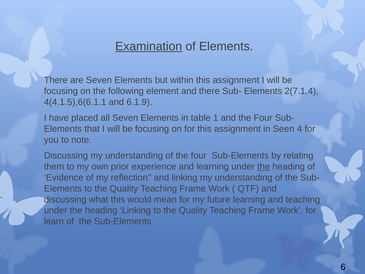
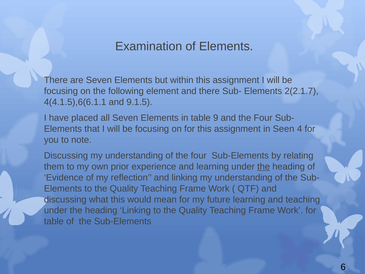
Examination underline: present -> none
2(7.1.4: 2(7.1.4 -> 2(2.1.7
6.1.9: 6.1.9 -> 9.1.5
1: 1 -> 9
learn at (54, 221): learn -> table
